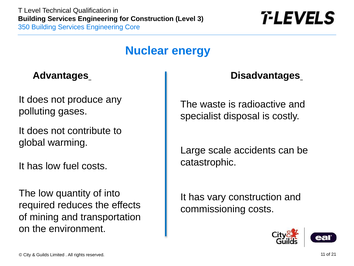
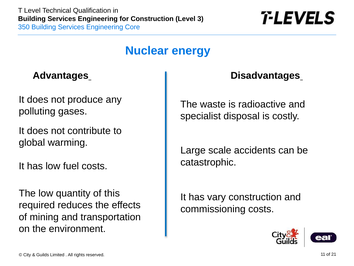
into: into -> this
